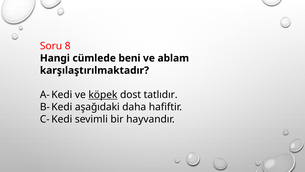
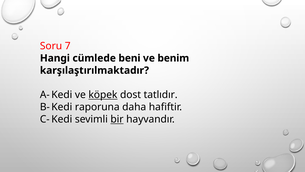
8: 8 -> 7
ablam: ablam -> benim
aşağıdaki: aşağıdaki -> raporuna
bir underline: none -> present
